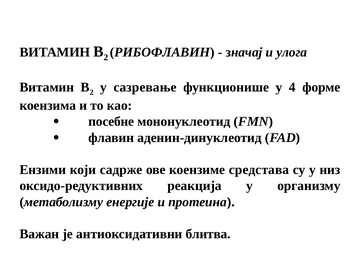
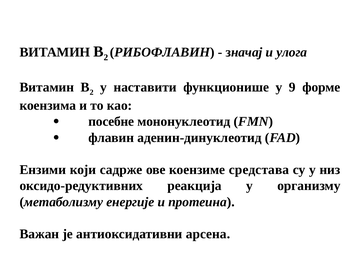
сазревање: сазревање -> наставити
4: 4 -> 9
блитва: блитва -> арсена
